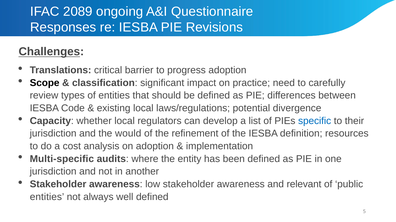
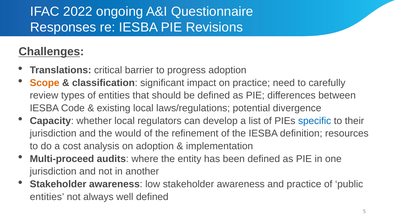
2089: 2089 -> 2022
Scope colour: black -> orange
Multi-specific: Multi-specific -> Multi-proceed
and relevant: relevant -> practice
